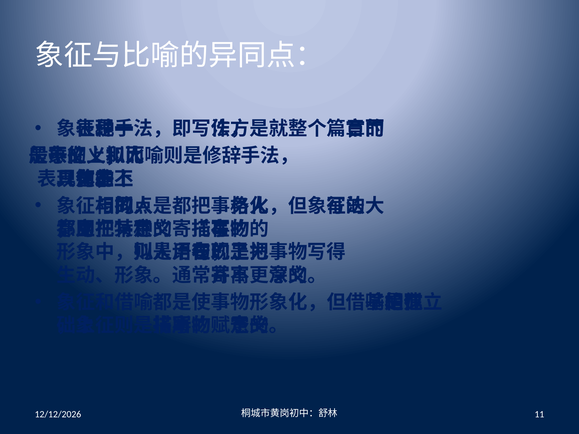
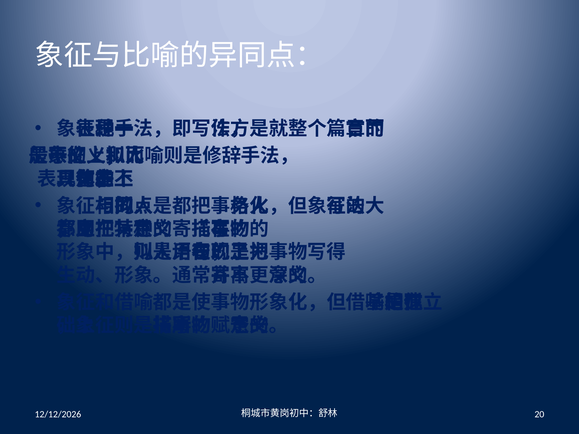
11: 11 -> 20
